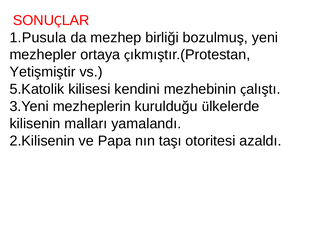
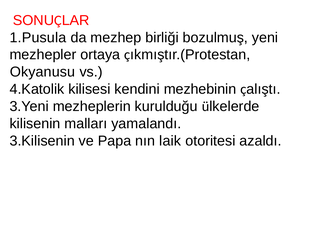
Yetişmiştir: Yetişmiştir -> Okyanusu
5.Katolik: 5.Katolik -> 4.Katolik
2.Kilisenin: 2.Kilisenin -> 3.Kilisenin
taşı: taşı -> laik
